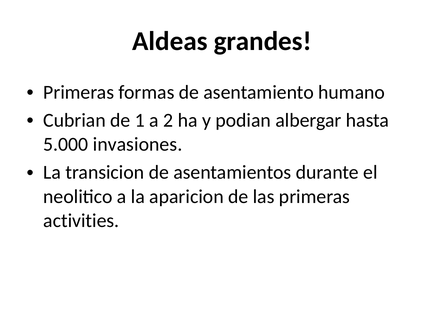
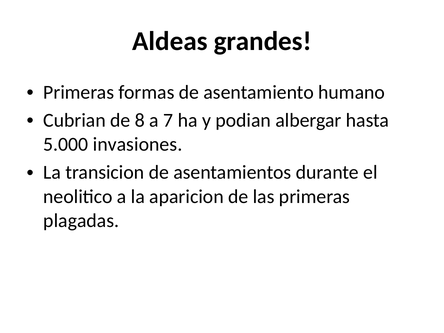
1: 1 -> 8
2: 2 -> 7
activities: activities -> plagadas
